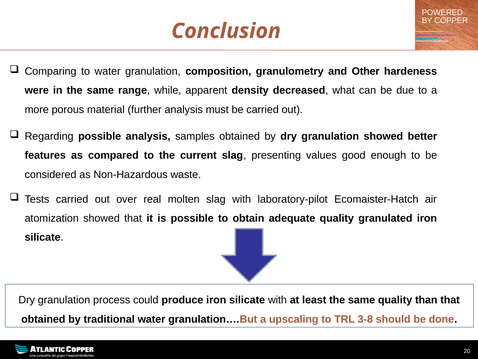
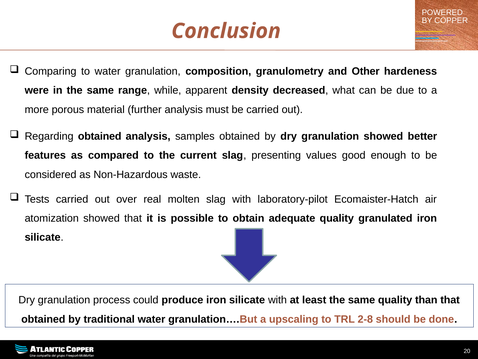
Regarding possible: possible -> obtained
3-8: 3-8 -> 2-8
